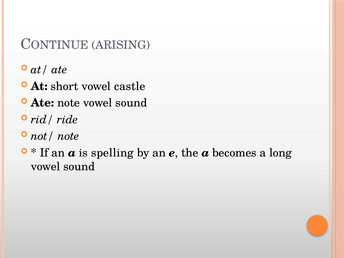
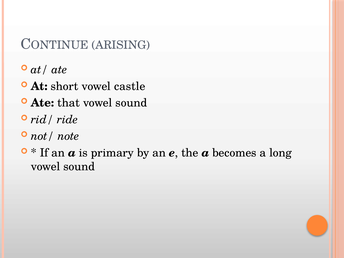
Ate note: note -> that
spelling: spelling -> primary
